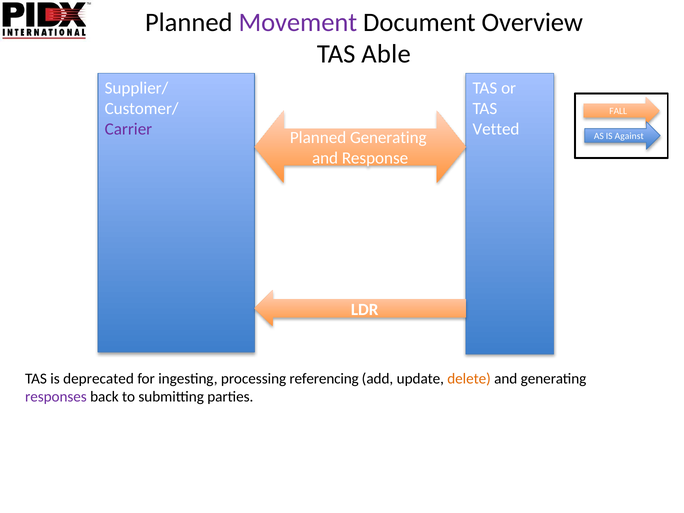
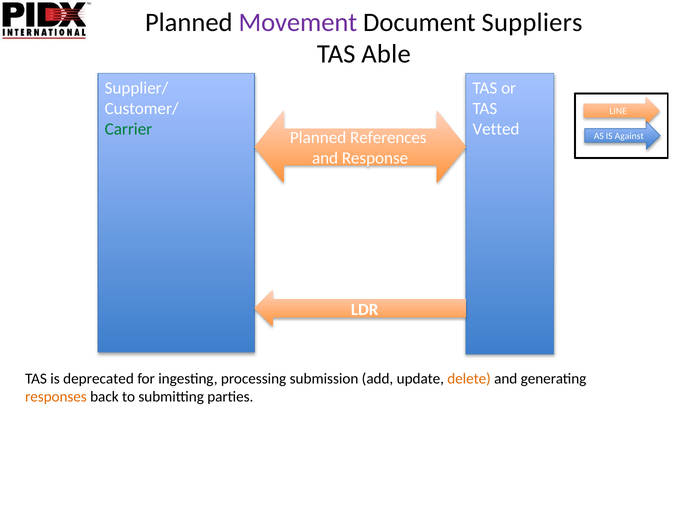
Overview: Overview -> Suppliers
FALL: FALL -> LINE
Carrier colour: purple -> green
Planned Generating: Generating -> References
referencing: referencing -> submission
responses colour: purple -> orange
